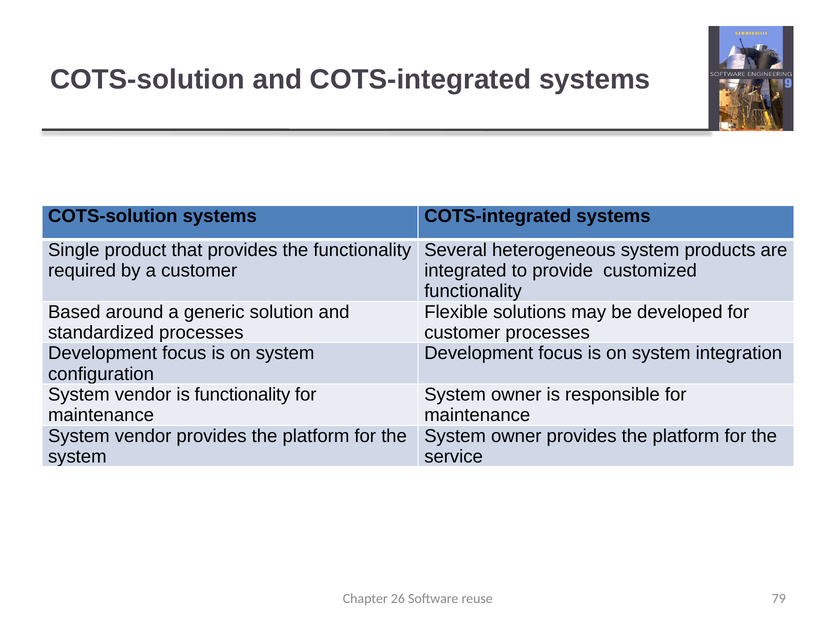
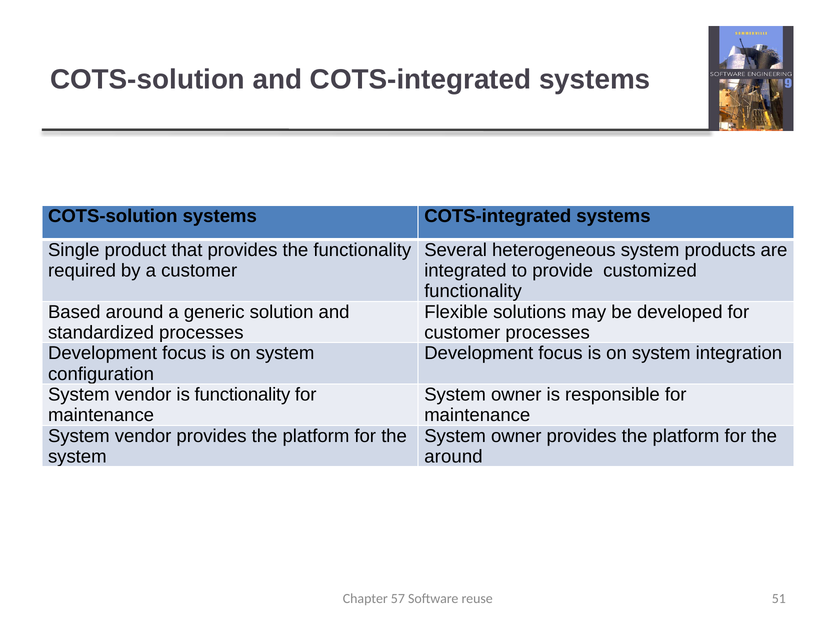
service at (454, 457): service -> around
26: 26 -> 57
79: 79 -> 51
